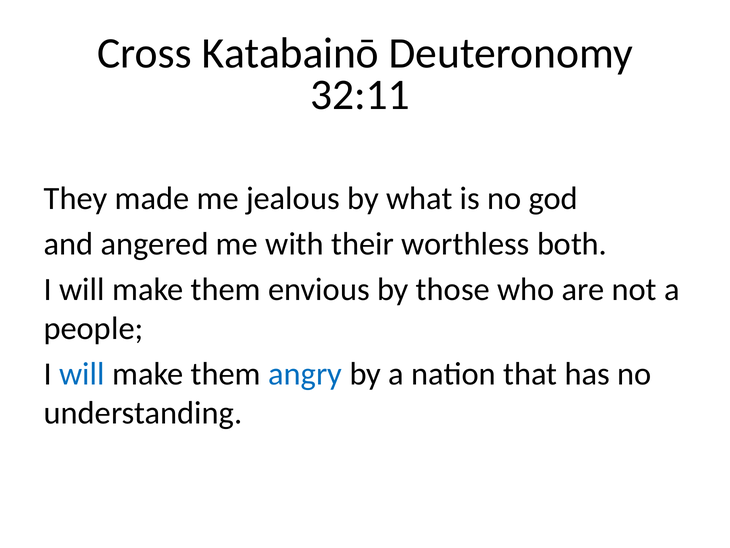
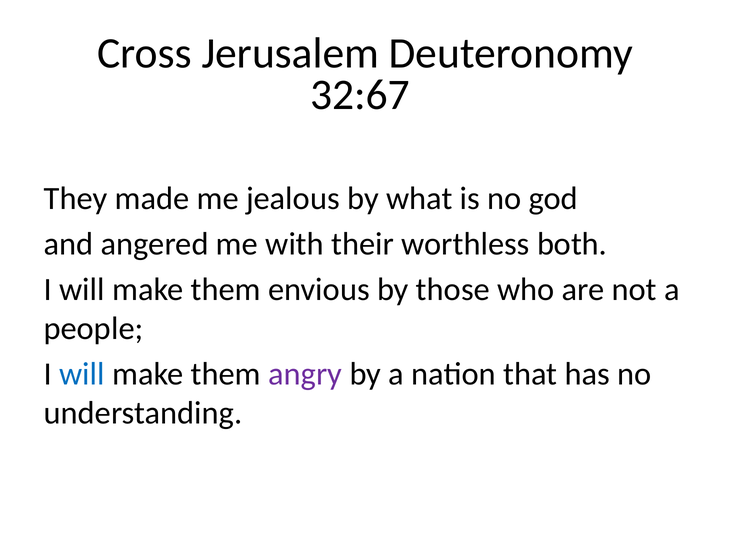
Katabainō: Katabainō -> Jerusalem
32:11: 32:11 -> 32:67
angry colour: blue -> purple
